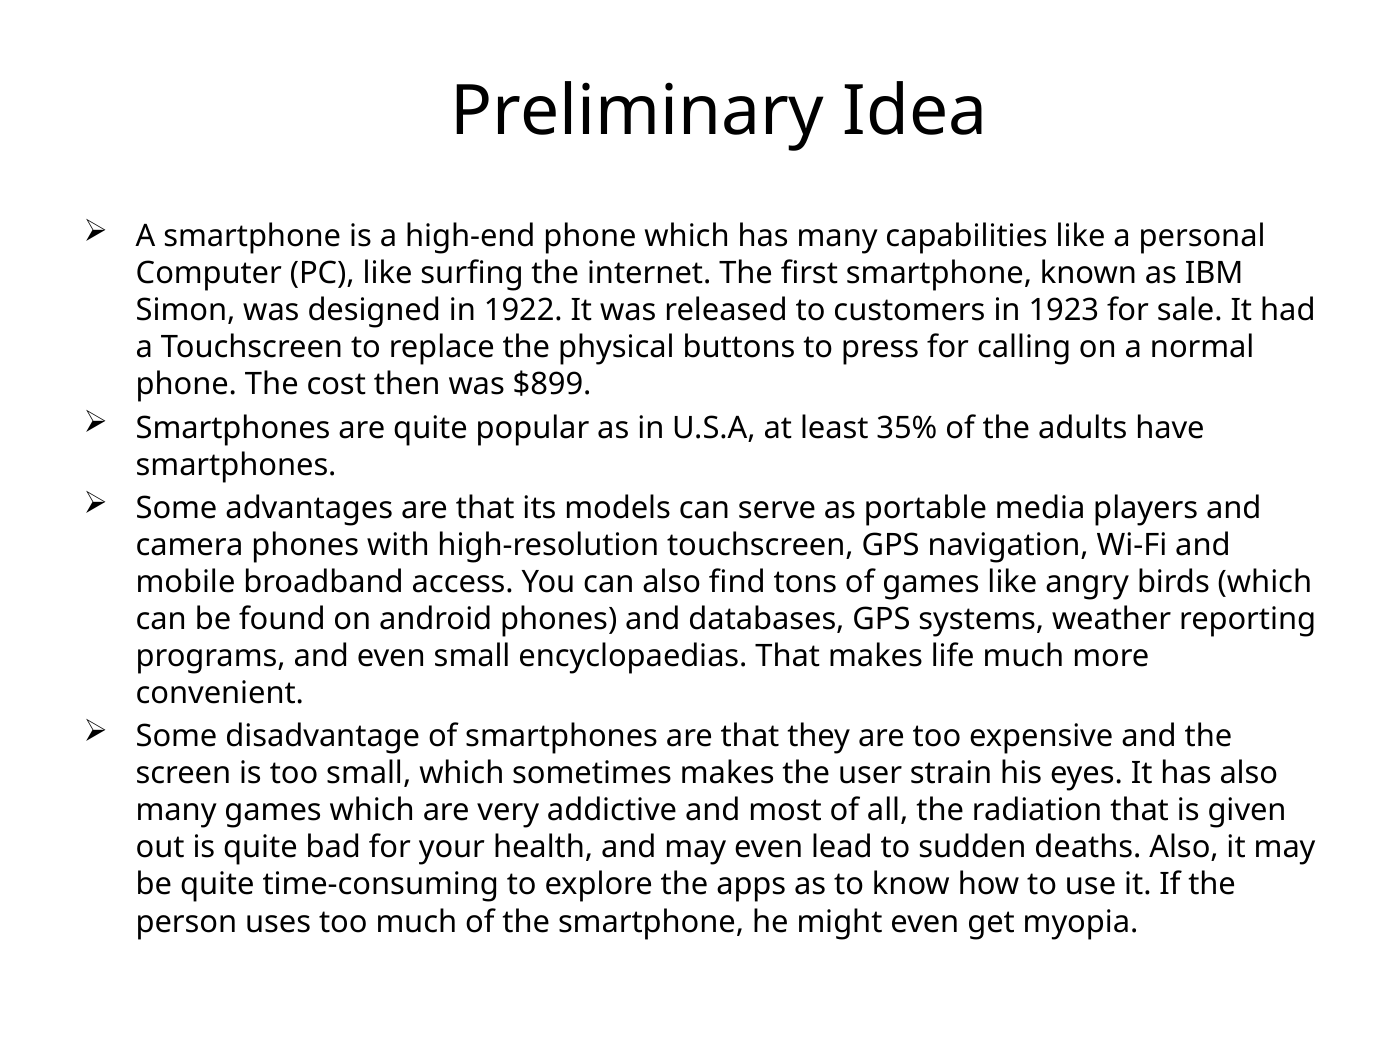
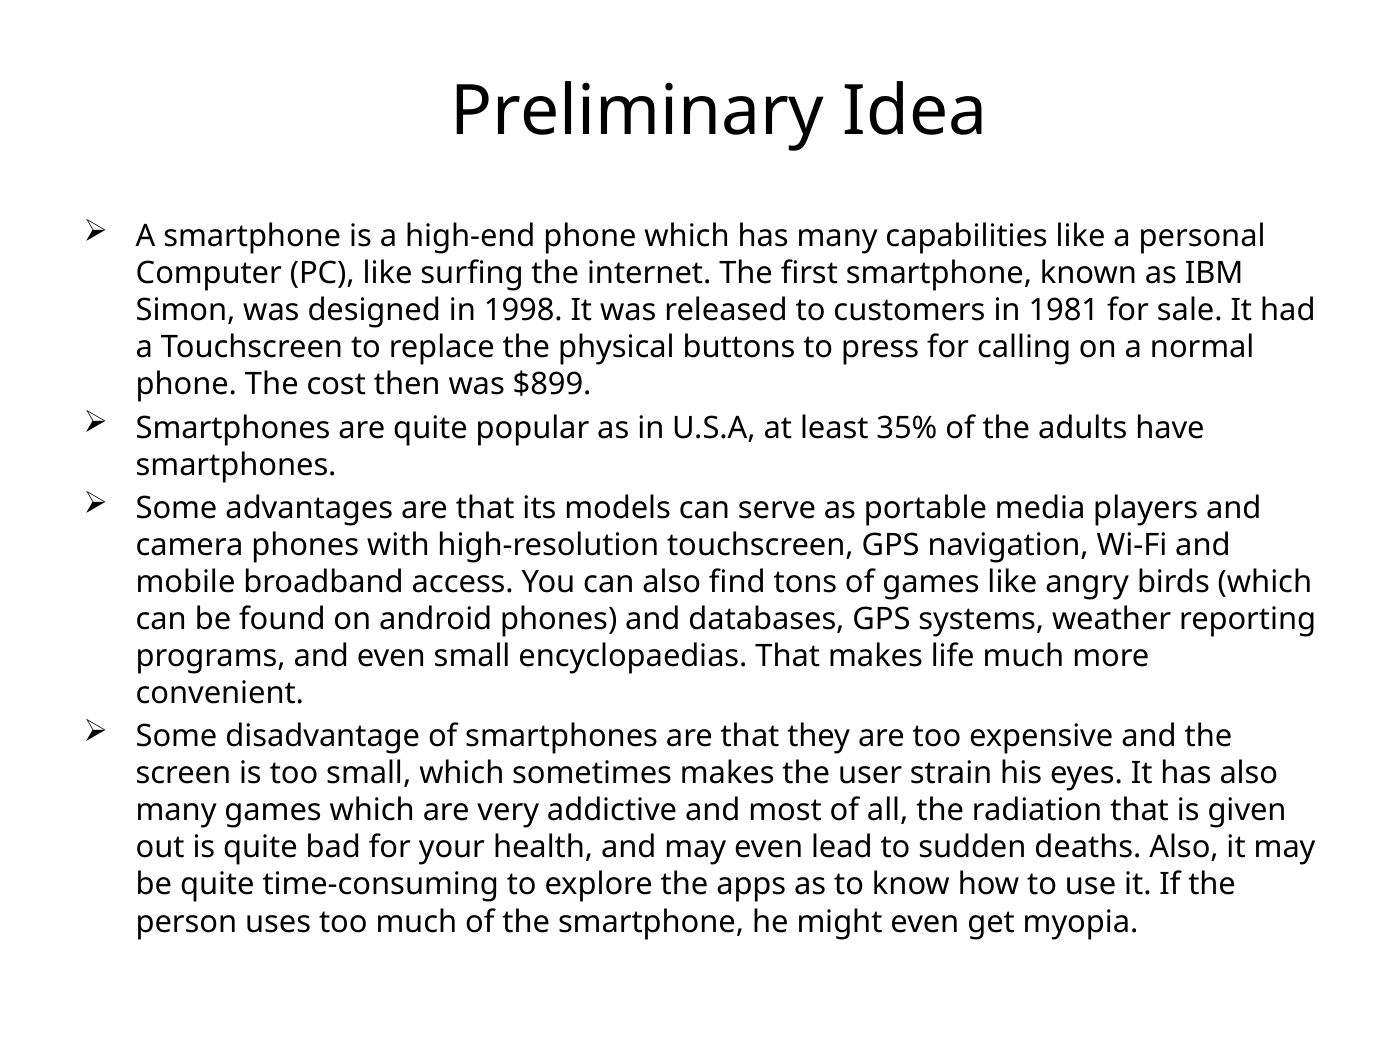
1922: 1922 -> 1998
1923: 1923 -> 1981
